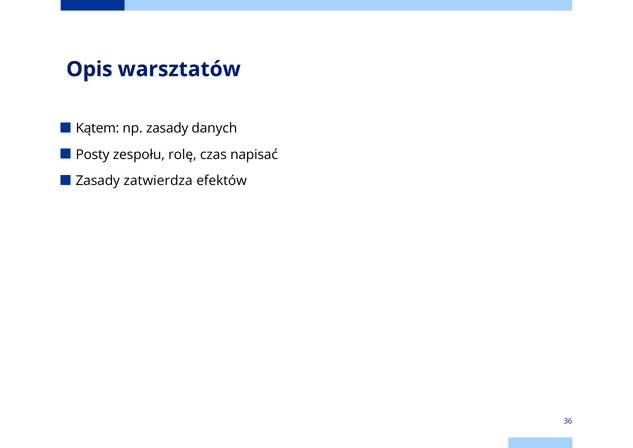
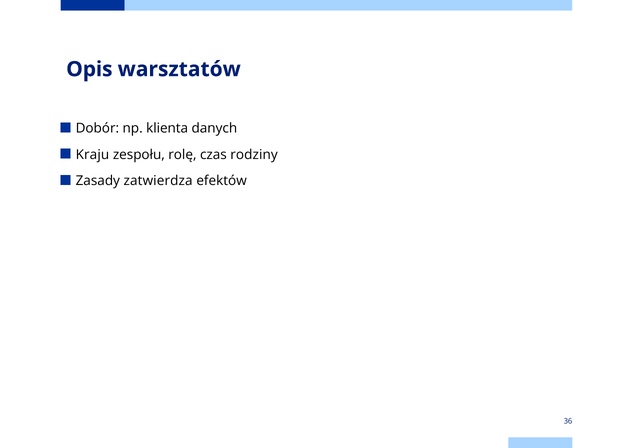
Kątem: Kątem -> Dobór
np zasady: zasady -> klienta
Posty: Posty -> Kraju
napisać: napisać -> rodziny
